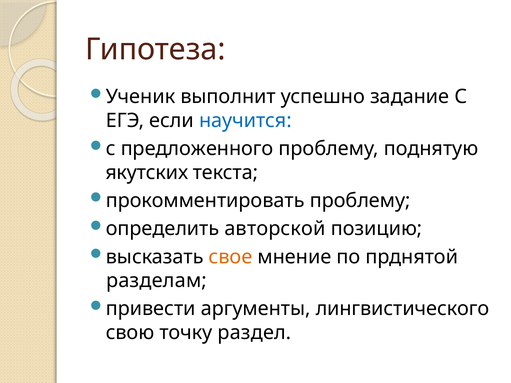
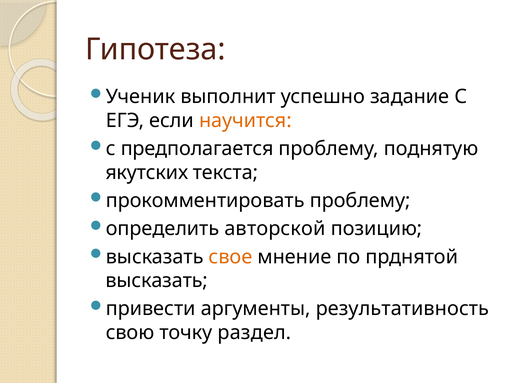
научится colour: blue -> orange
предложенного: предложенного -> предполагается
разделам at (156, 281): разделам -> высказать
лингвистического: лингвистического -> результативность
